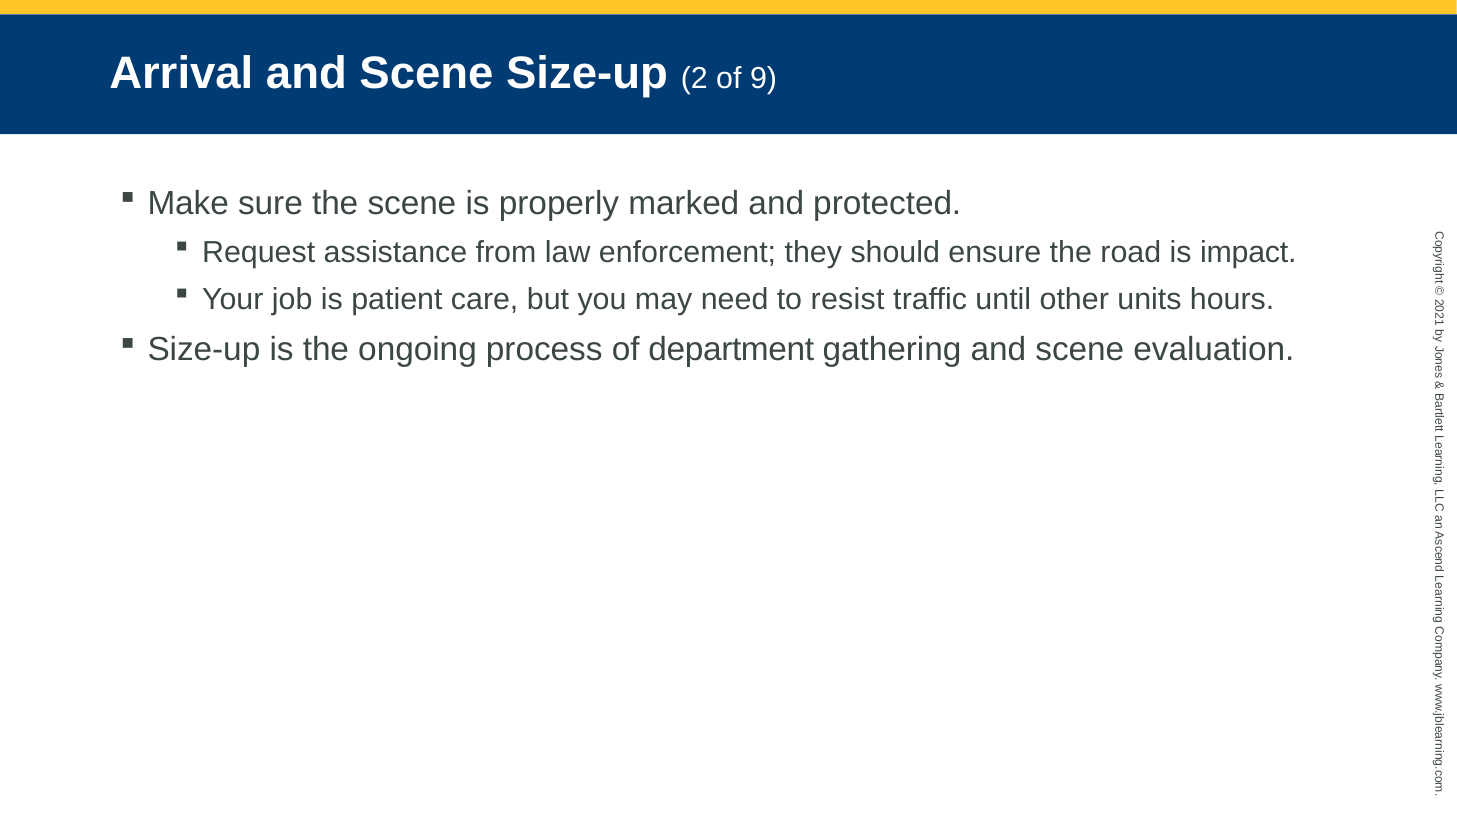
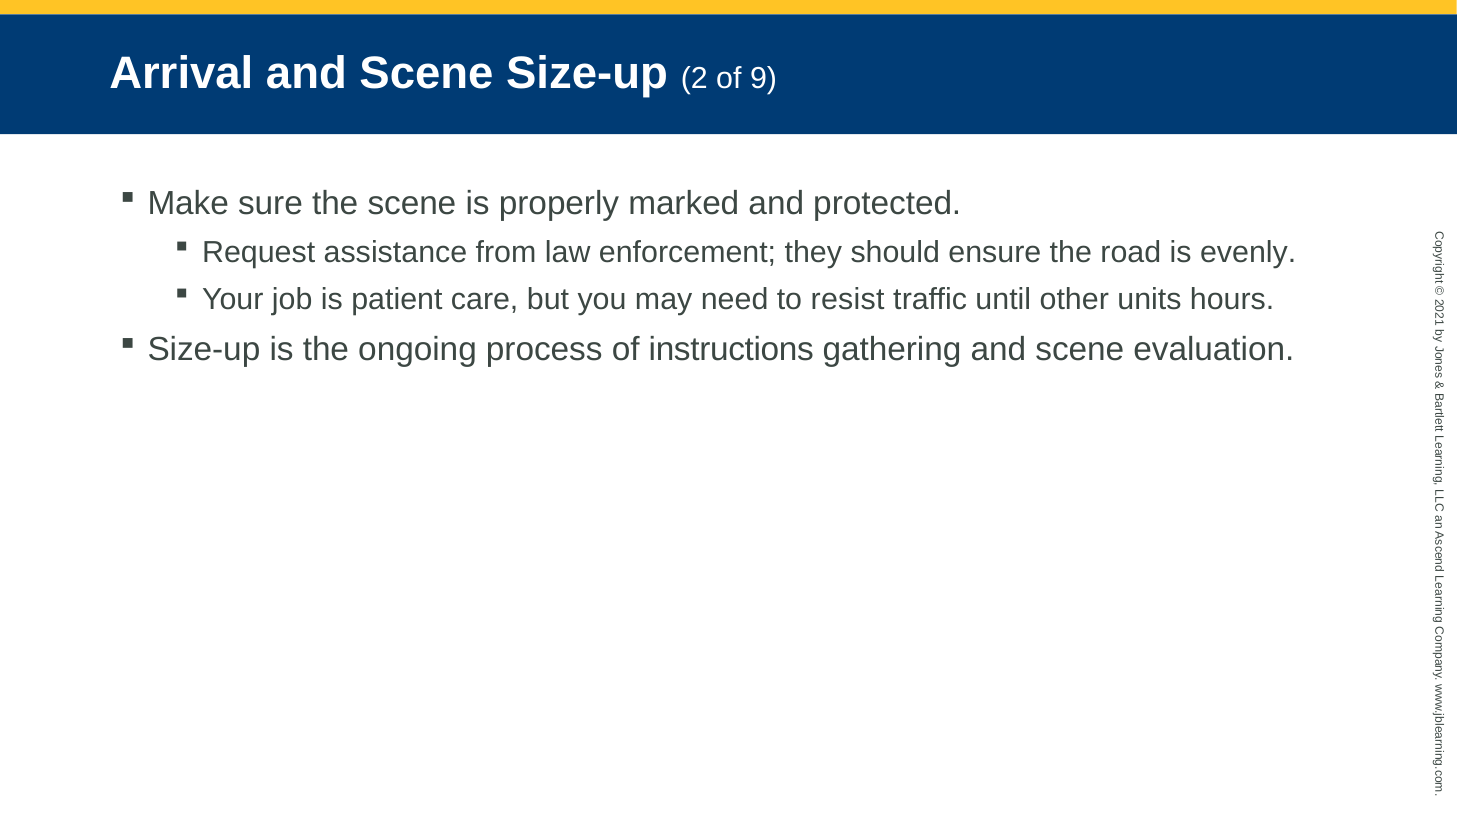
impact: impact -> evenly
department: department -> instructions
